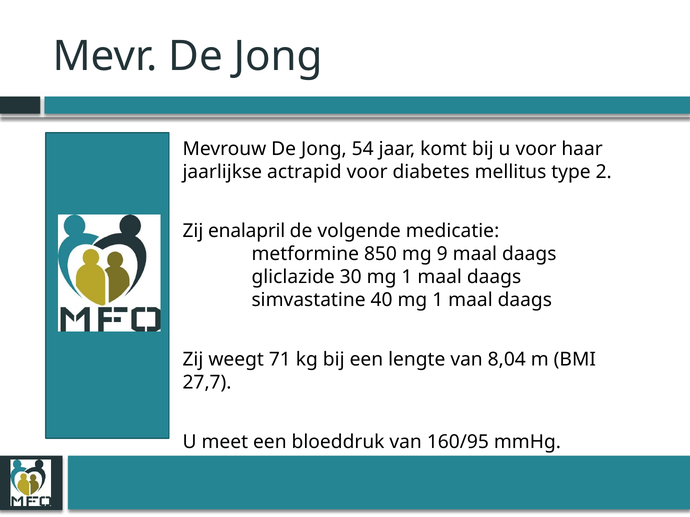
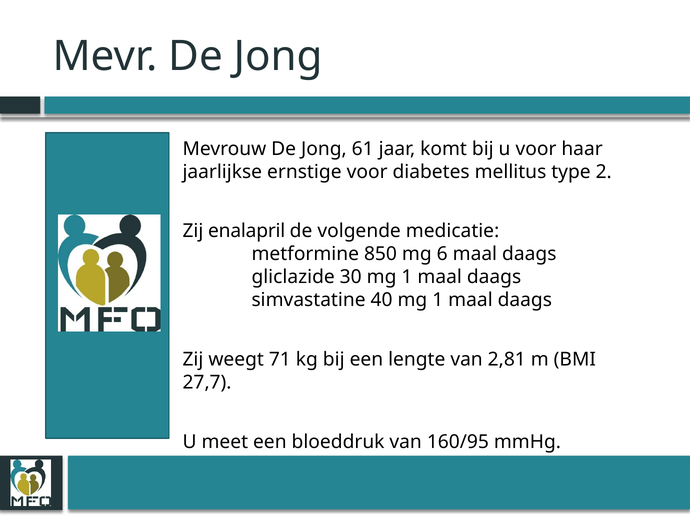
54: 54 -> 61
actrapid: actrapid -> ernstige
9: 9 -> 6
8,04: 8,04 -> 2,81
